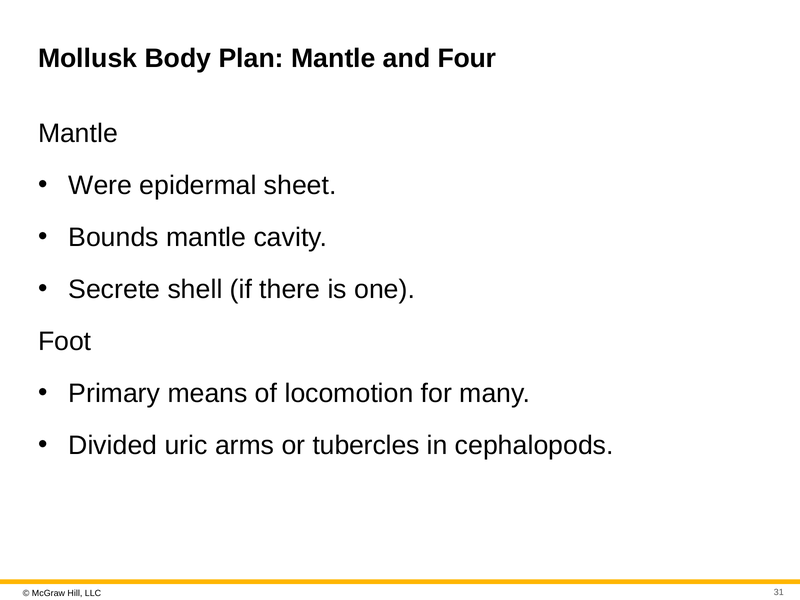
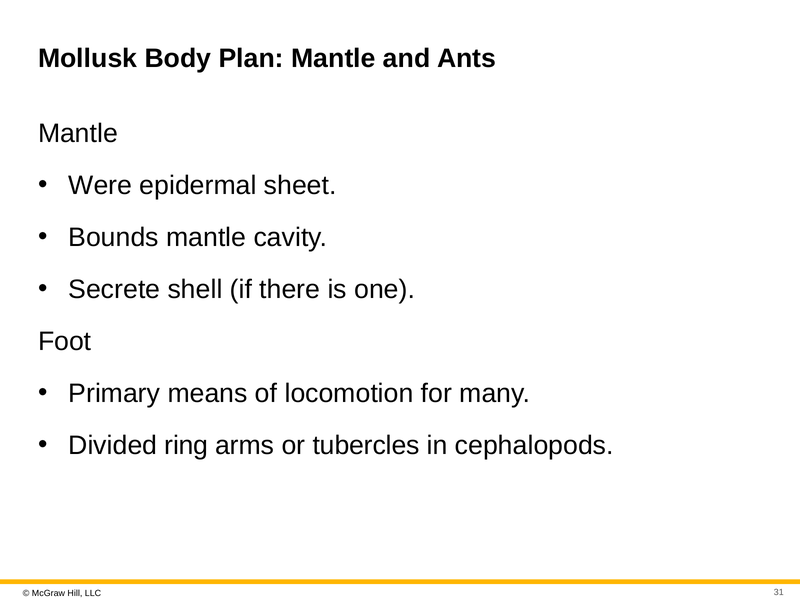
Four: Four -> Ants
uric: uric -> ring
